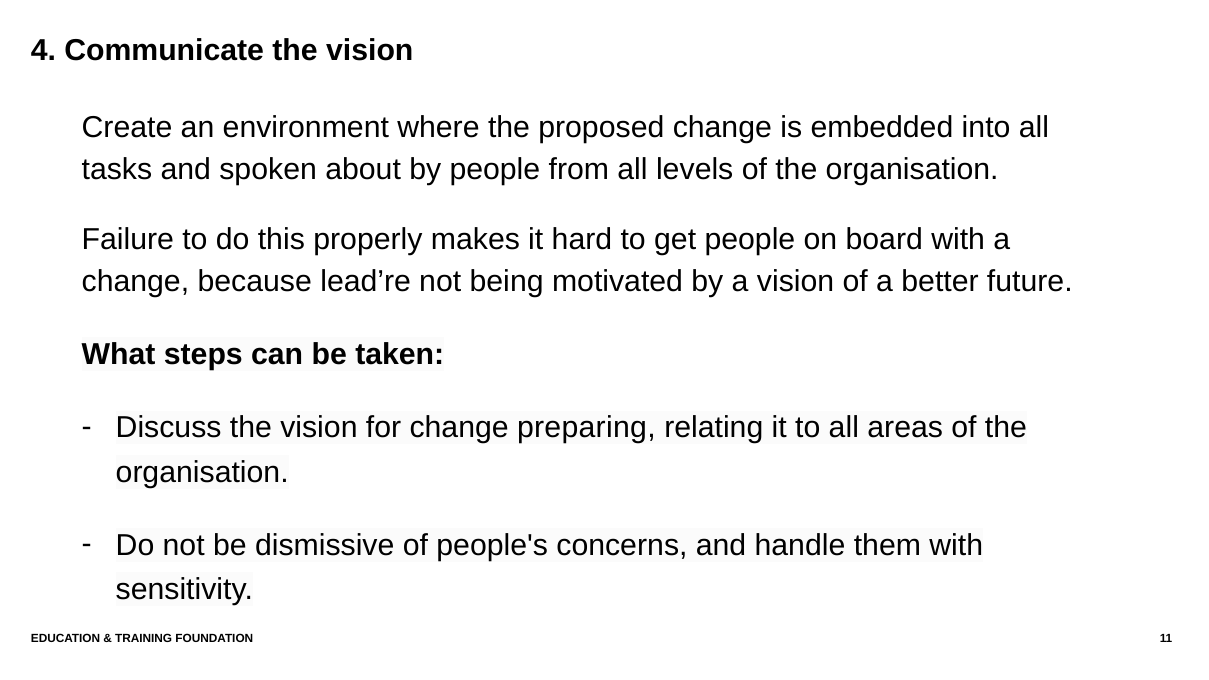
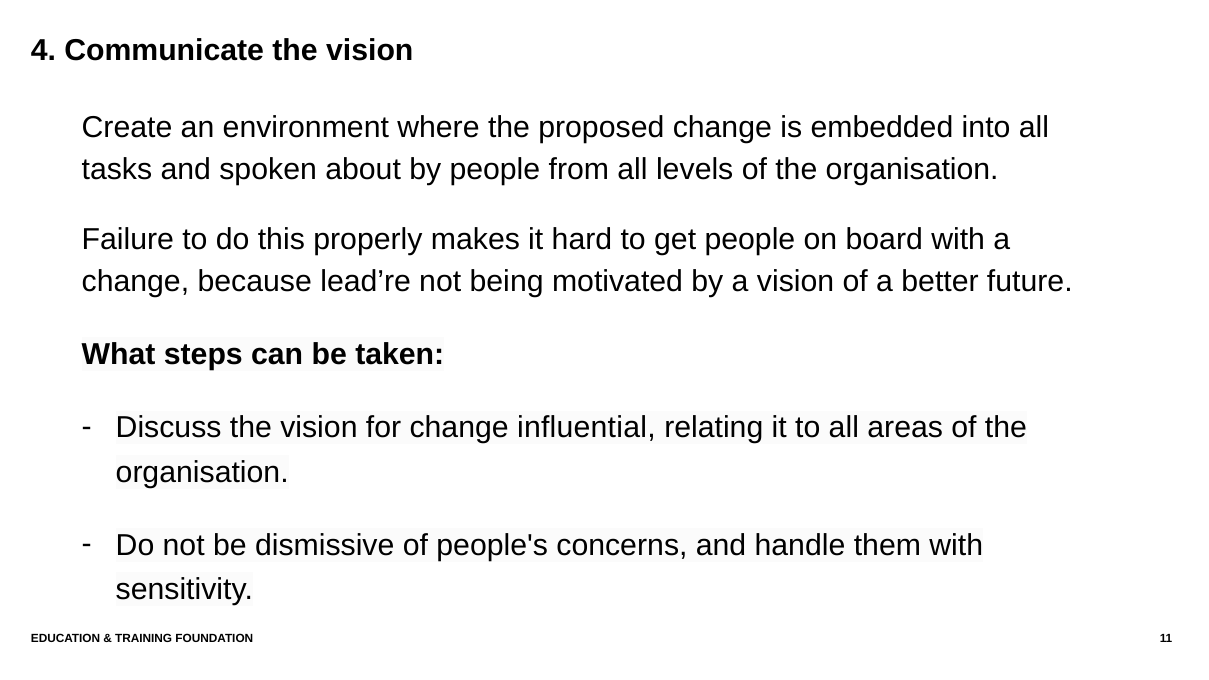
preparing: preparing -> influential
